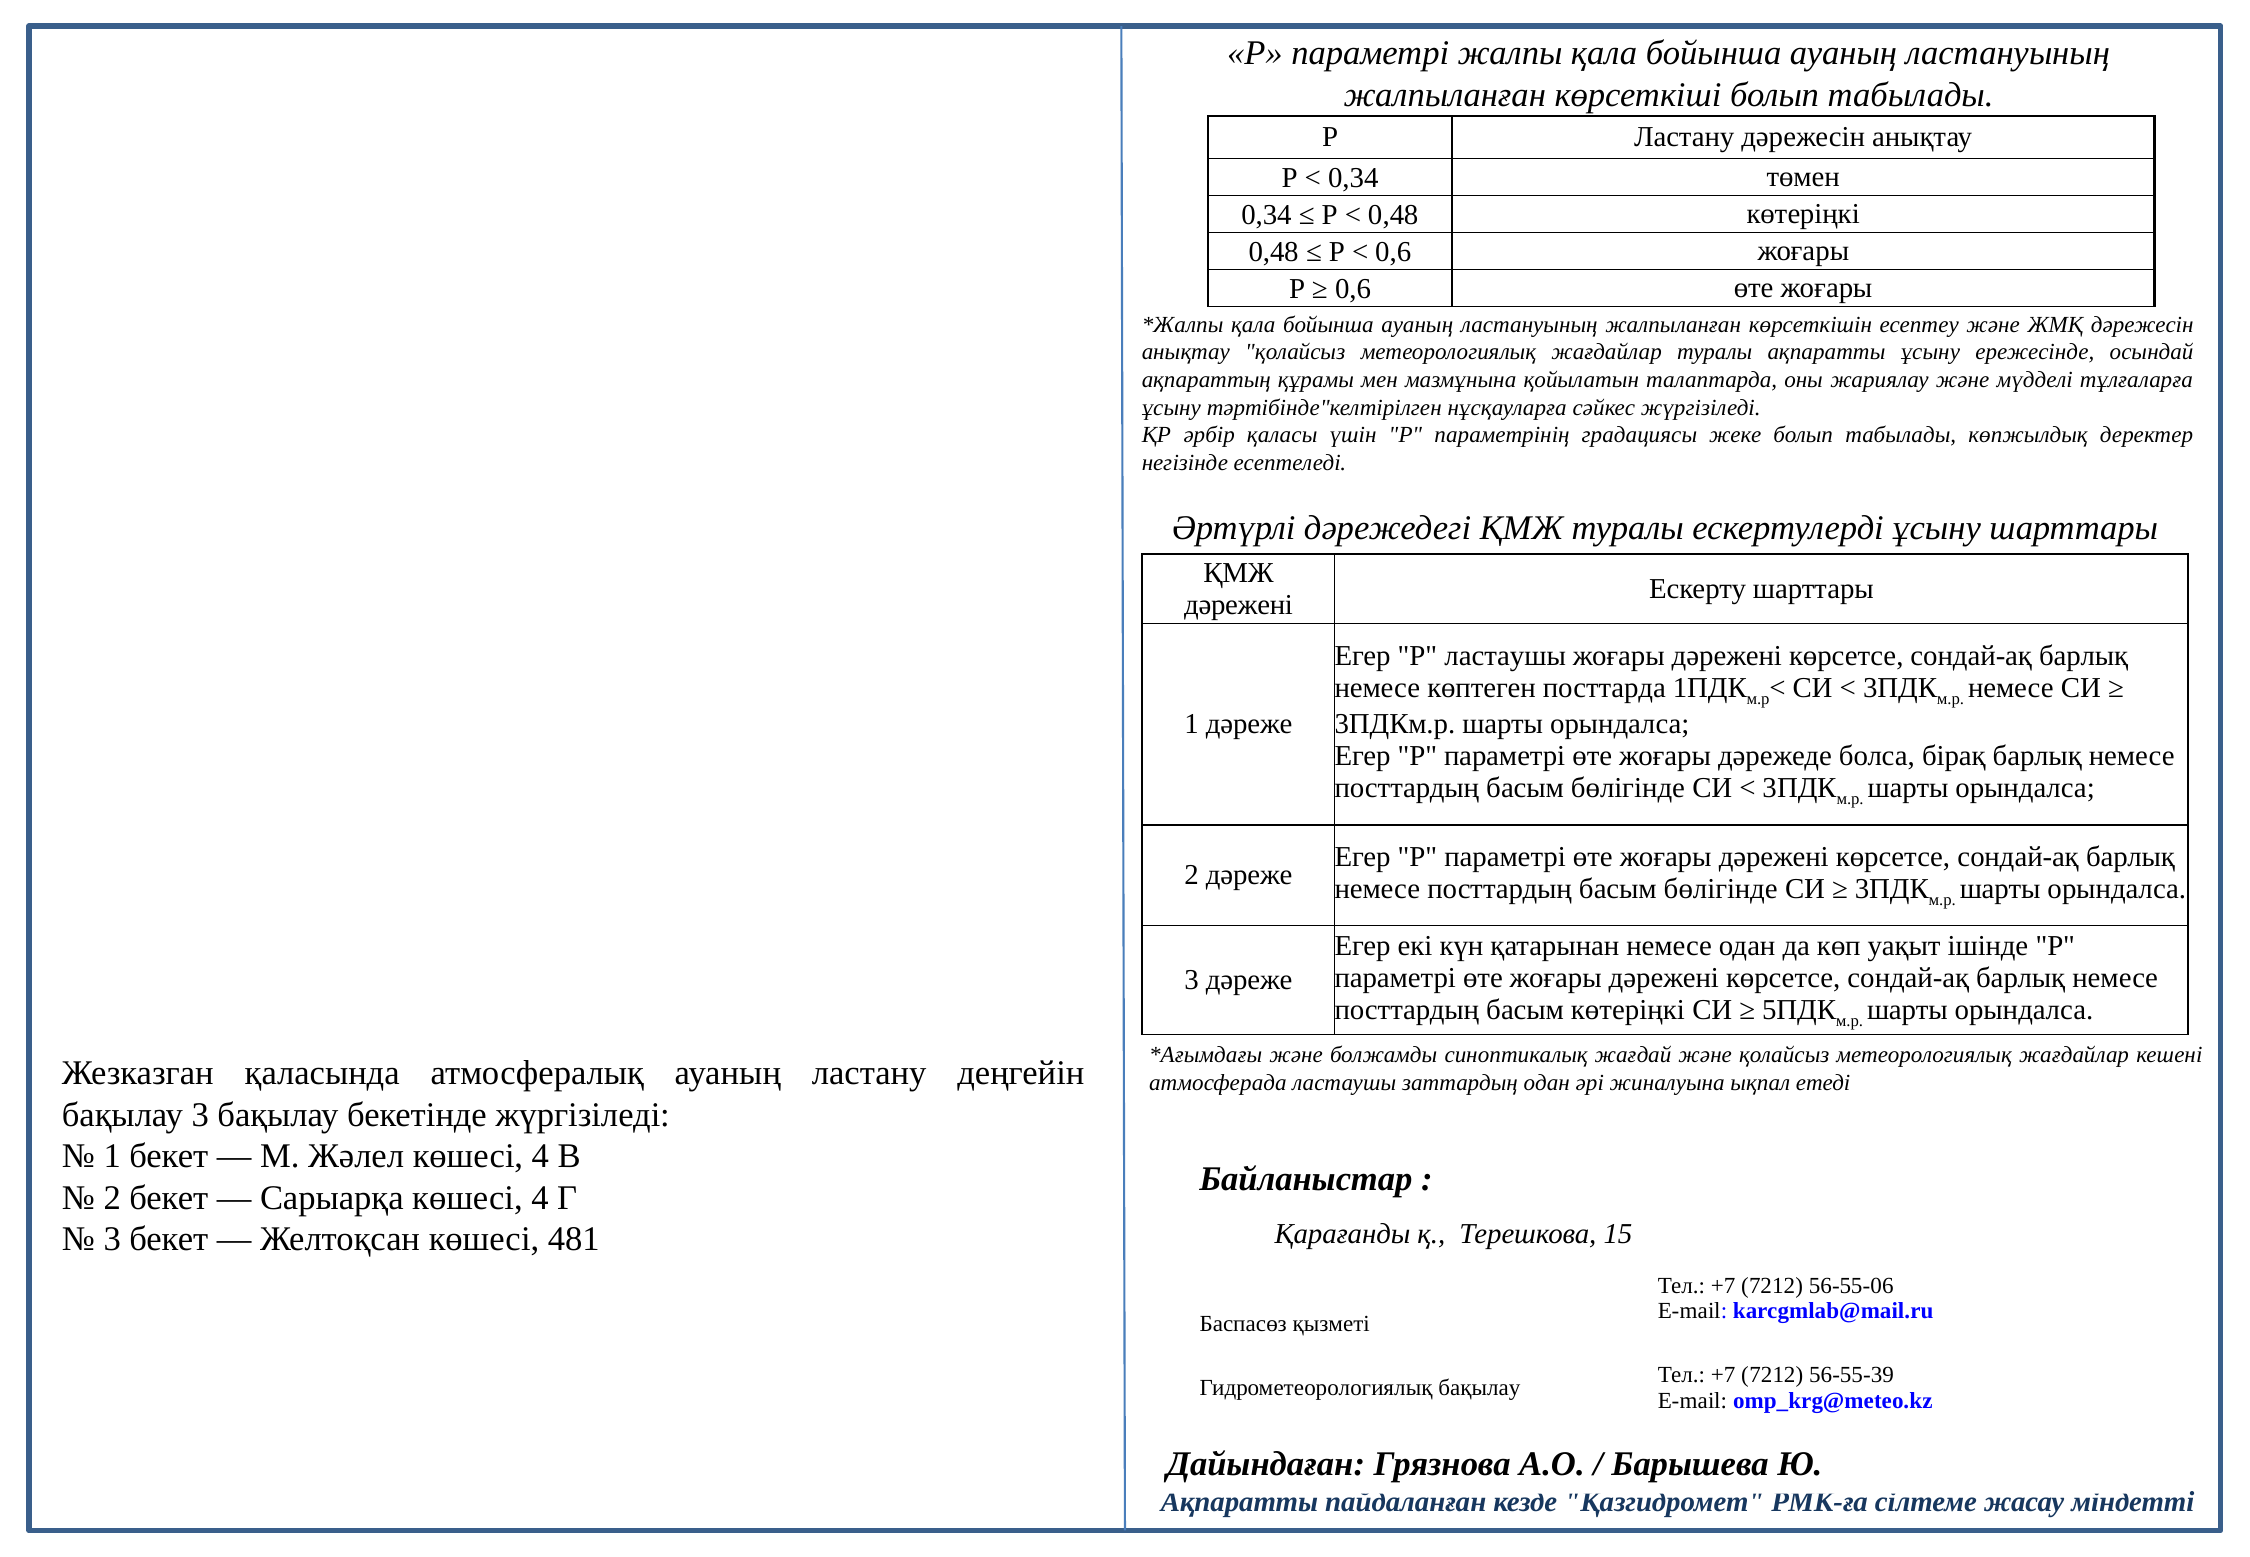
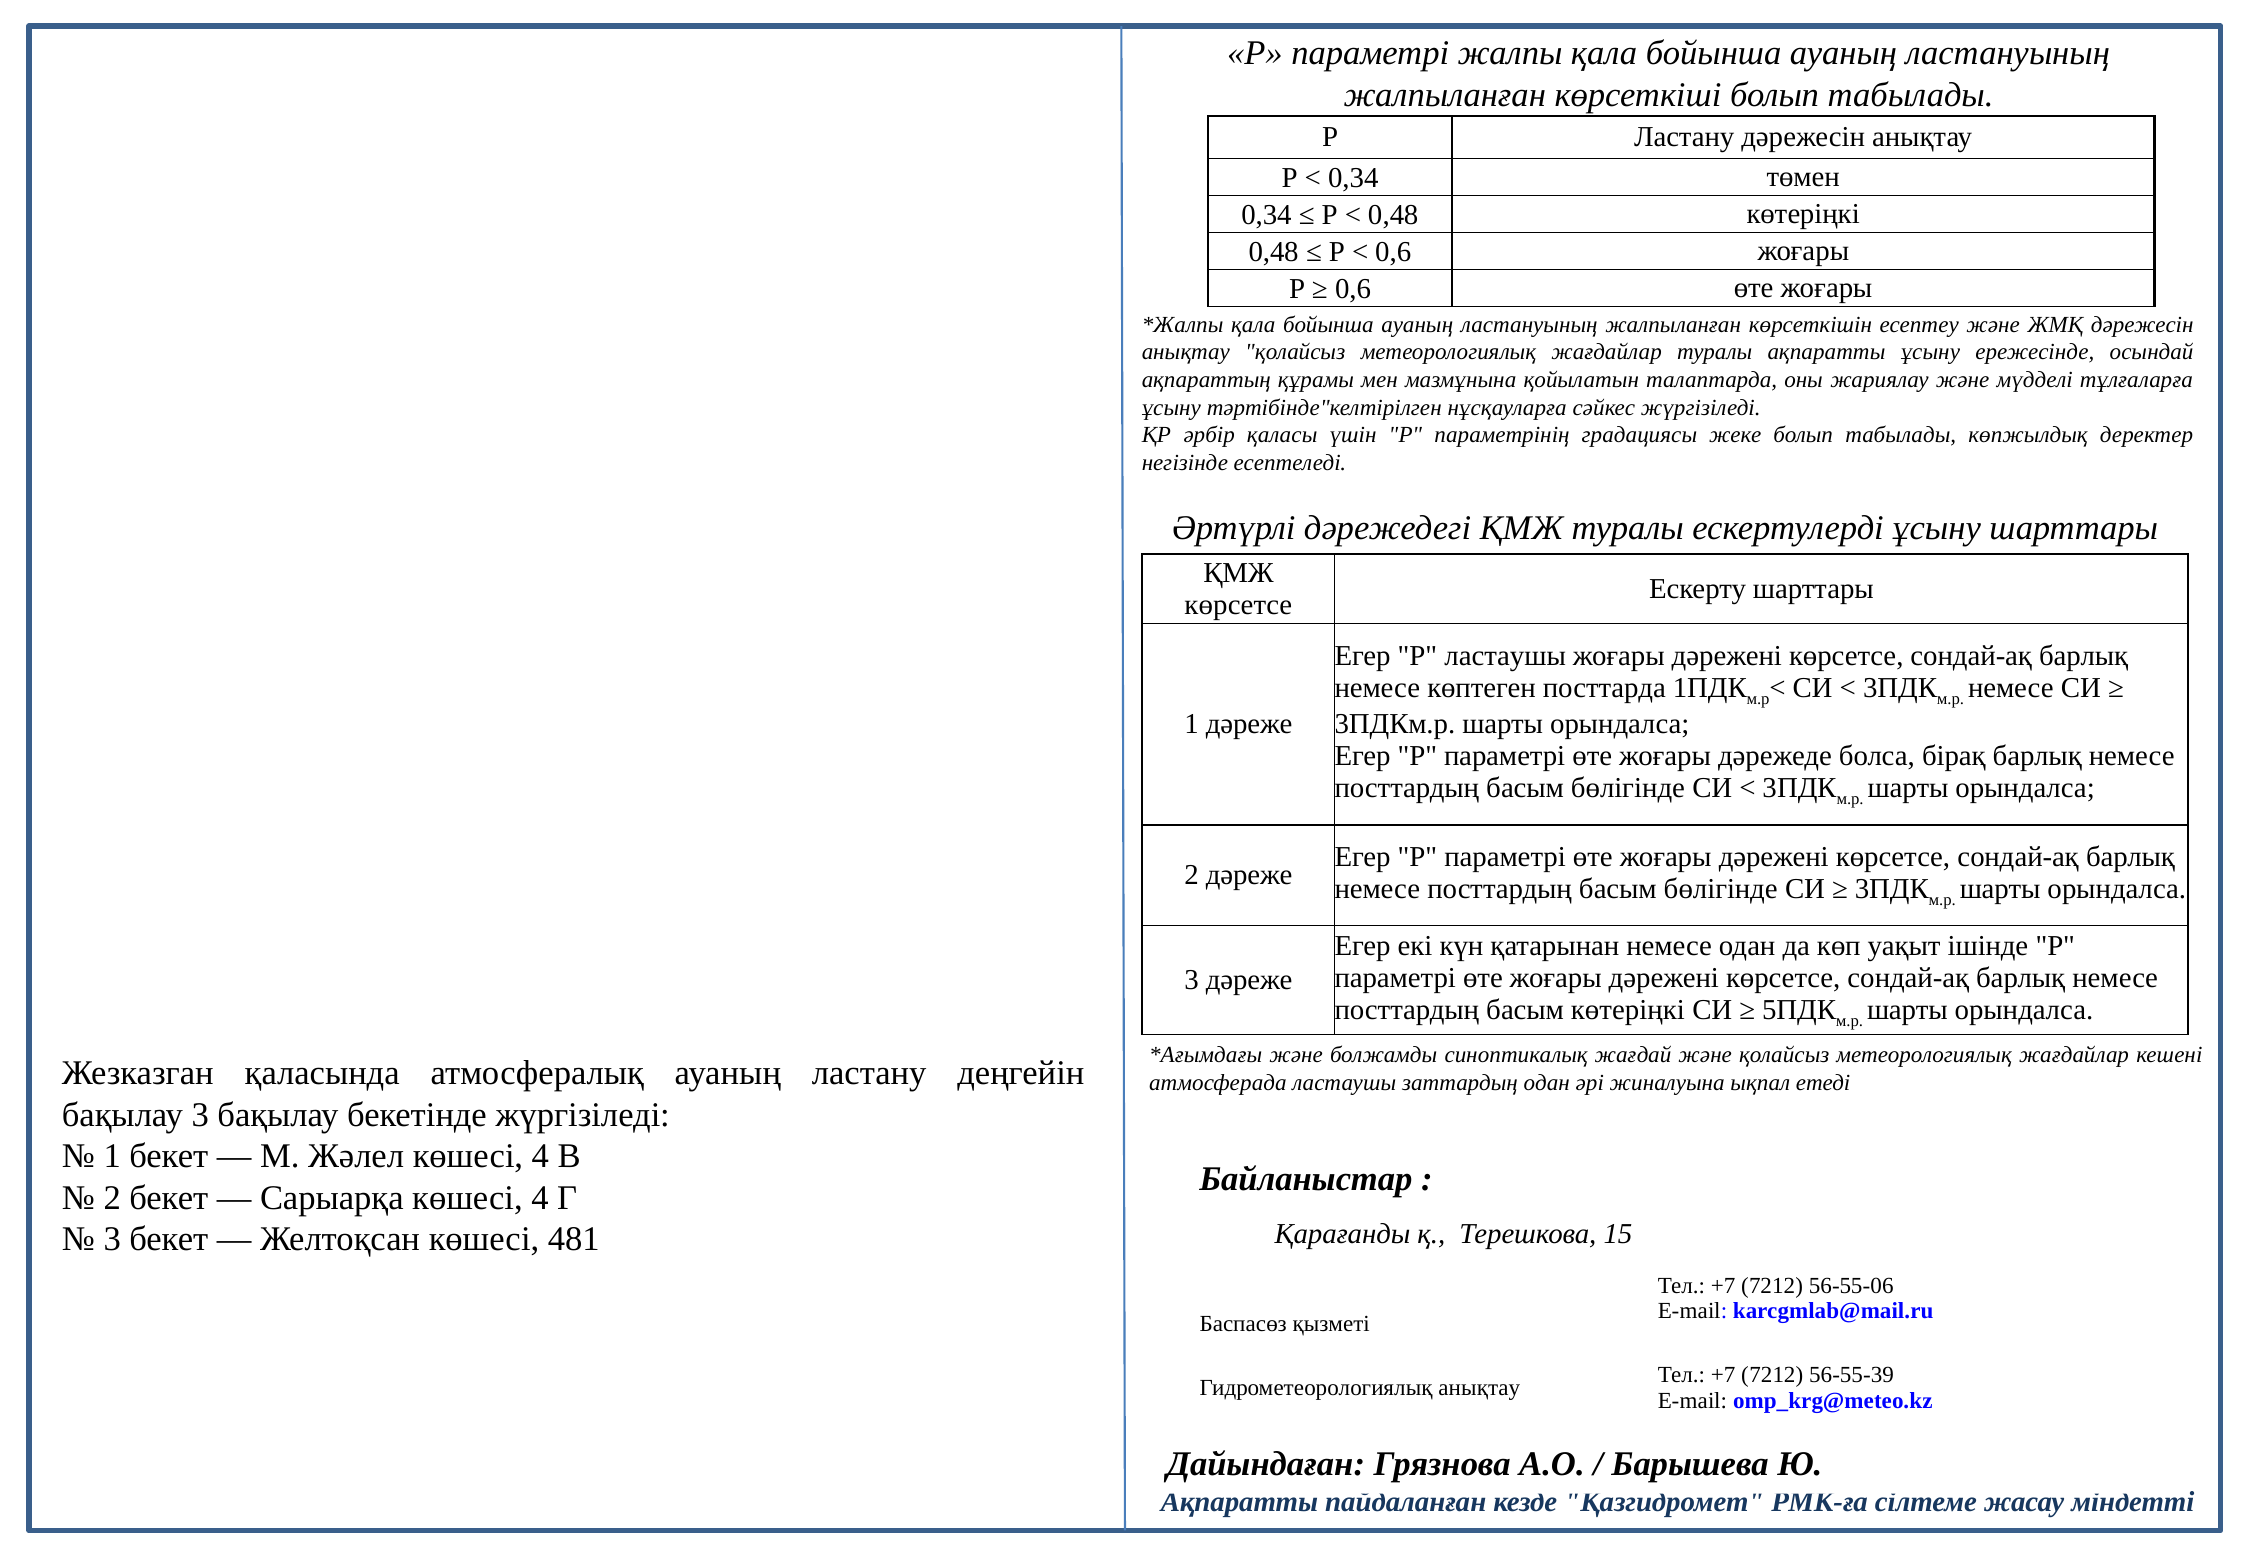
дәрежені at (1239, 605): дәрежені -> көрсетсе
Гидрометеорологиялық бақылау: бақылау -> анықтау
